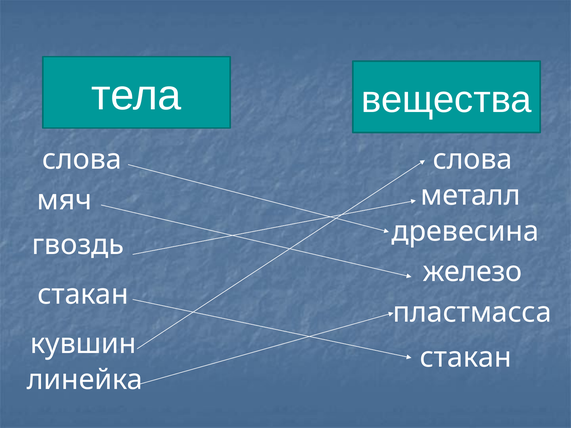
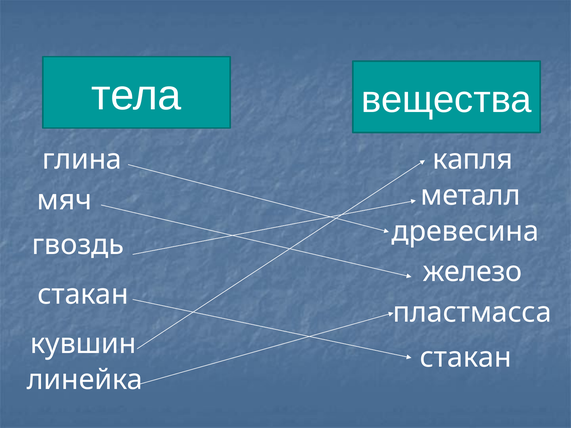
слова at (82, 160): слова -> глина
слова at (473, 160): слова -> капля
